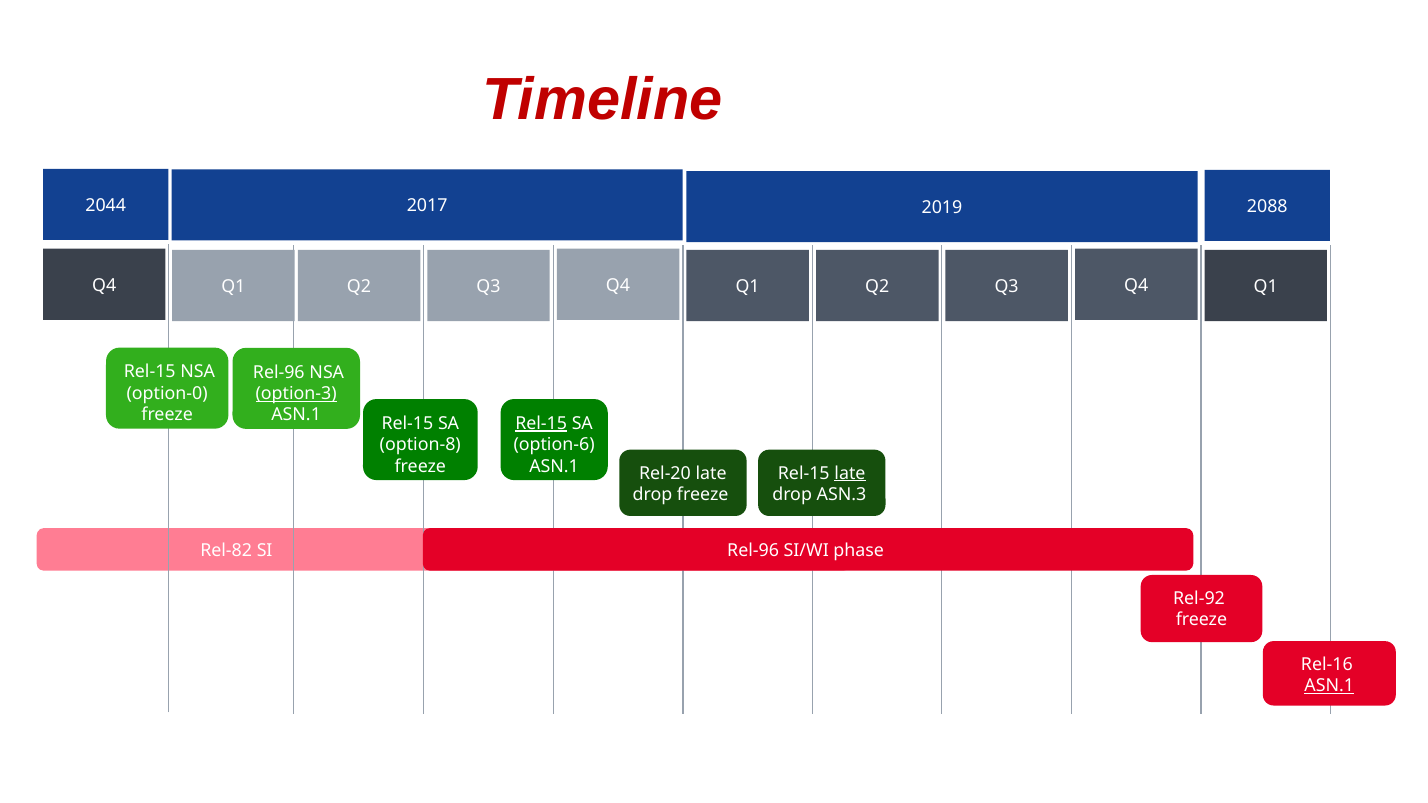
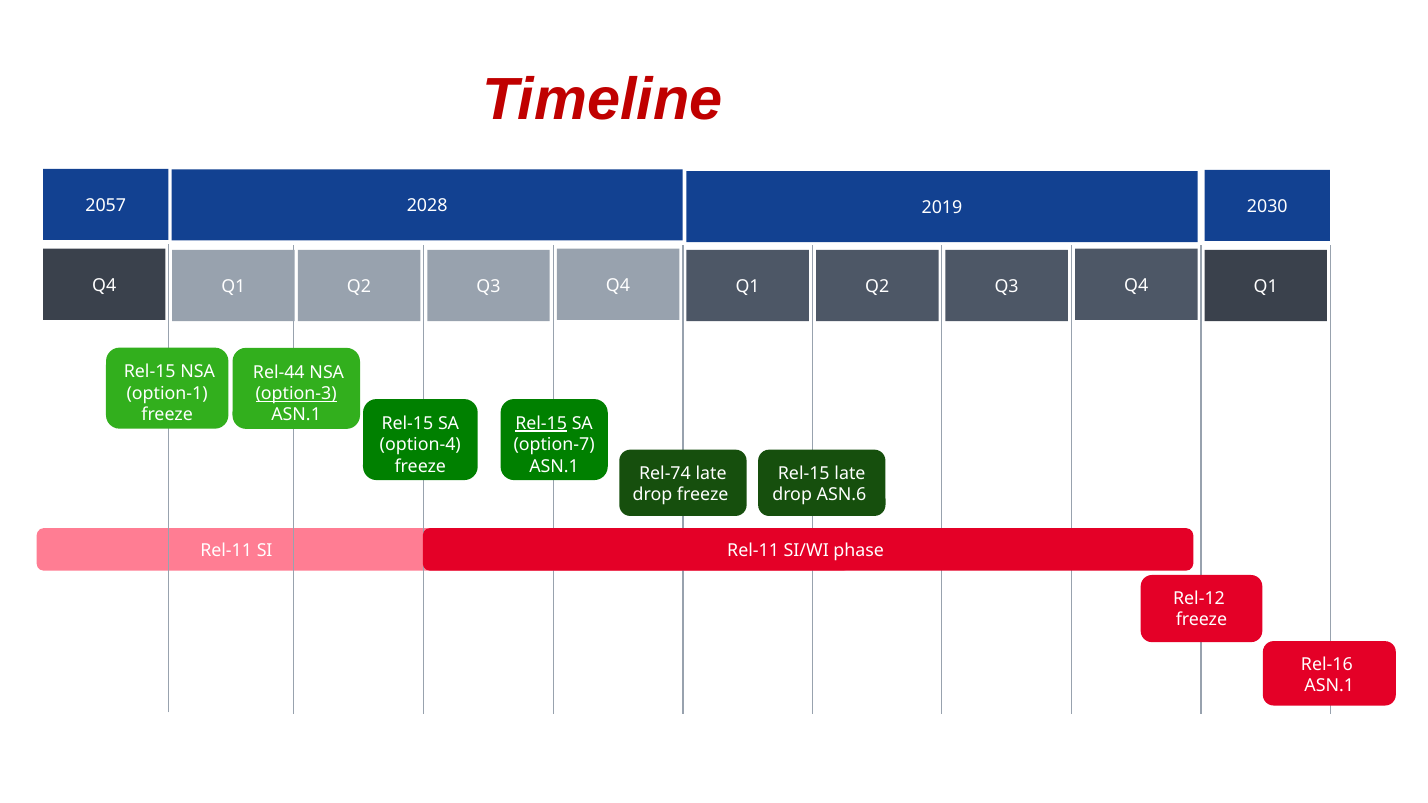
2044: 2044 -> 2057
2017: 2017 -> 2028
2088: 2088 -> 2030
Rel-96 at (279, 372): Rel-96 -> Rel-44
option-0: option-0 -> option-1
option-8: option-8 -> option-4
option-6: option-6 -> option-7
Rel-20: Rel-20 -> Rel-74
late at (850, 473) underline: present -> none
ASN.3: ASN.3 -> ASN.6
Rel-82 at (226, 551): Rel-82 -> Rel-11
Rel-96 at (753, 551): Rel-96 -> Rel-11
Rel-92: Rel-92 -> Rel-12
ASN.1 at (1329, 686) underline: present -> none
